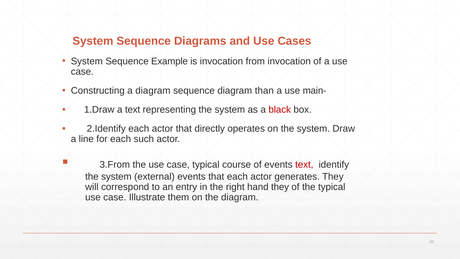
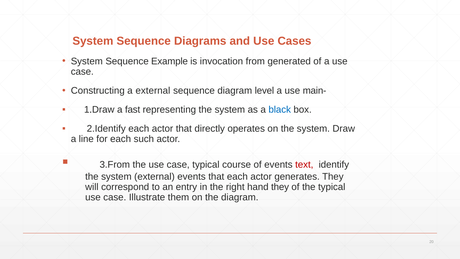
from invocation: invocation -> generated
a diagram: diagram -> external
than: than -> level
a text: text -> fast
black colour: red -> blue
